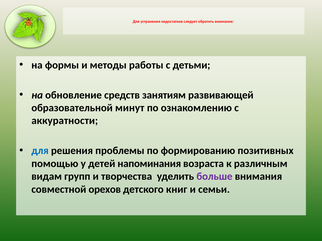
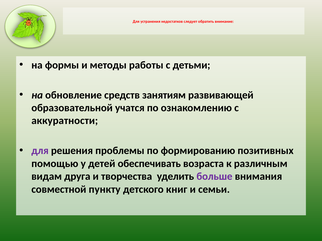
минут: минут -> учатся
для at (40, 151) colour: blue -> purple
напоминания: напоминания -> обеспечивать
групп: групп -> друга
орехов: орехов -> пункту
